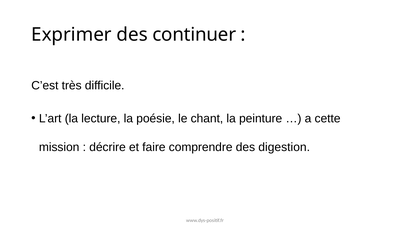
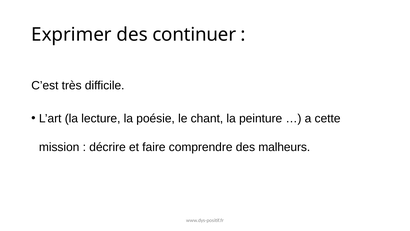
digestion: digestion -> malheurs
